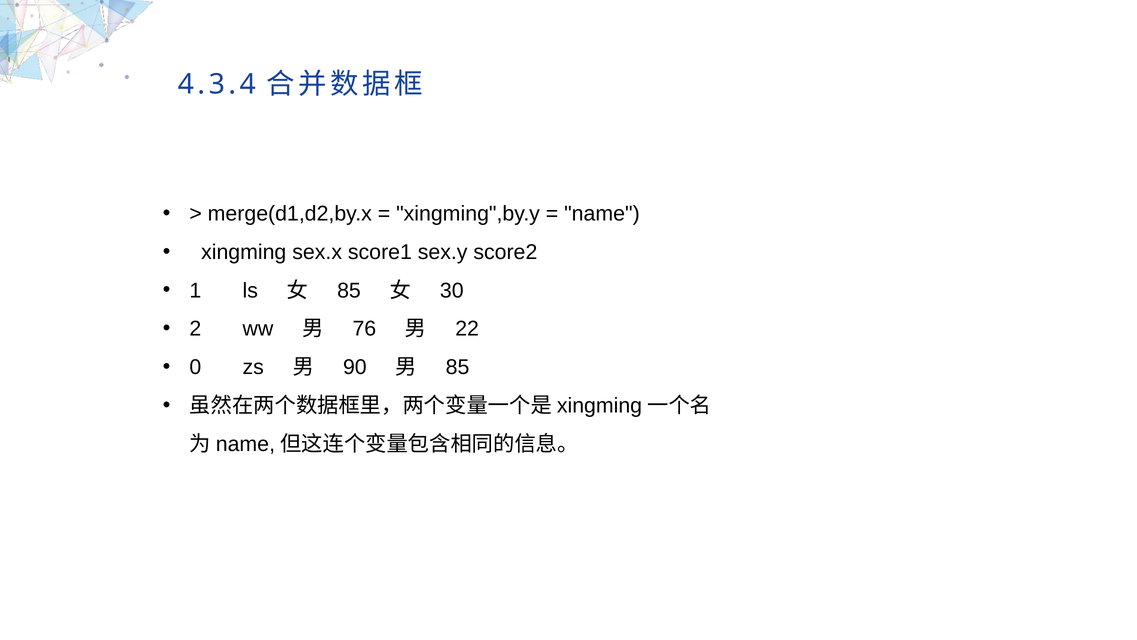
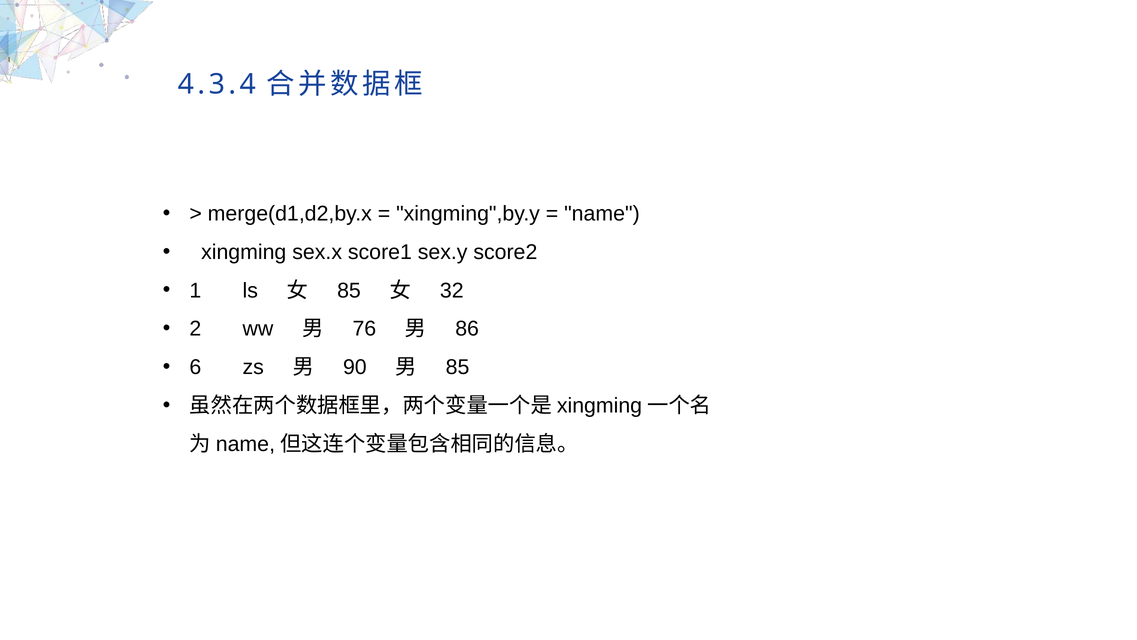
30: 30 -> 32
22: 22 -> 86
0: 0 -> 6
